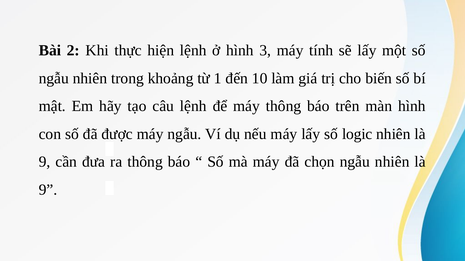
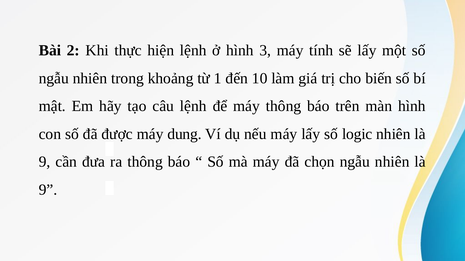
máy ngẫu: ngẫu -> dung
